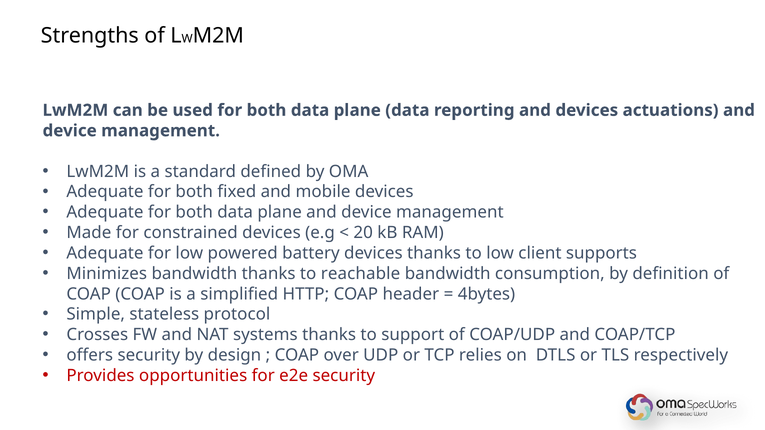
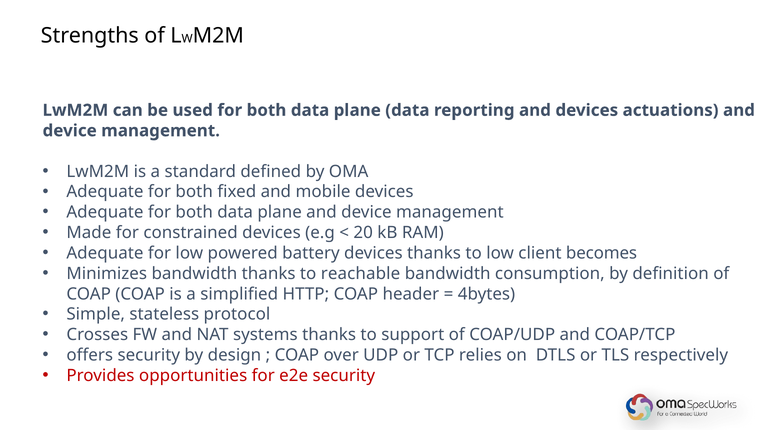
supports: supports -> becomes
